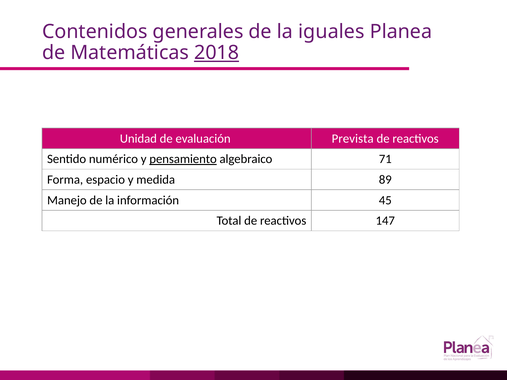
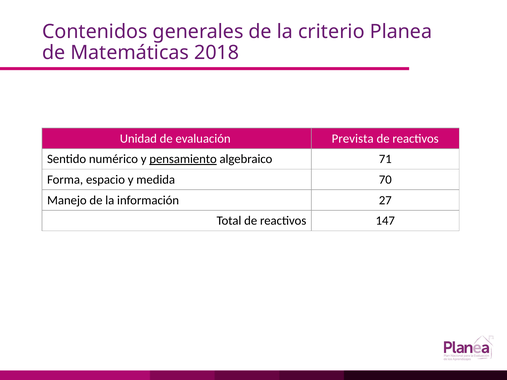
iguales: iguales -> criterio
2018 underline: present -> none
89: 89 -> 70
45: 45 -> 27
